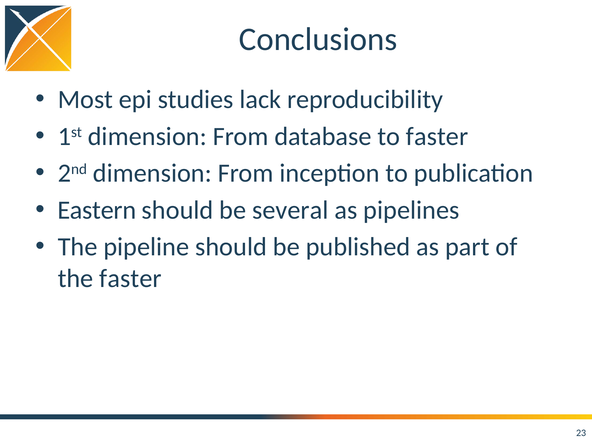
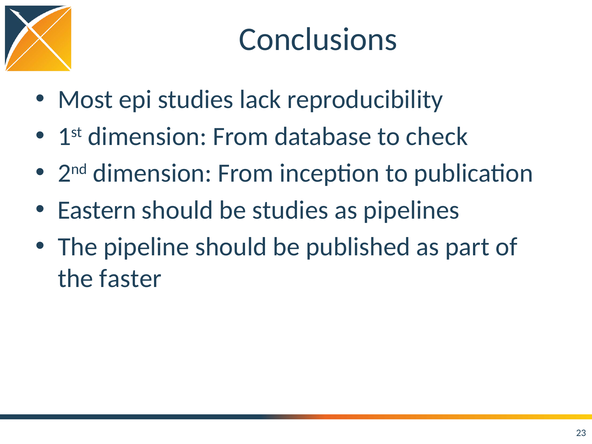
to faster: faster -> check
be several: several -> studies
